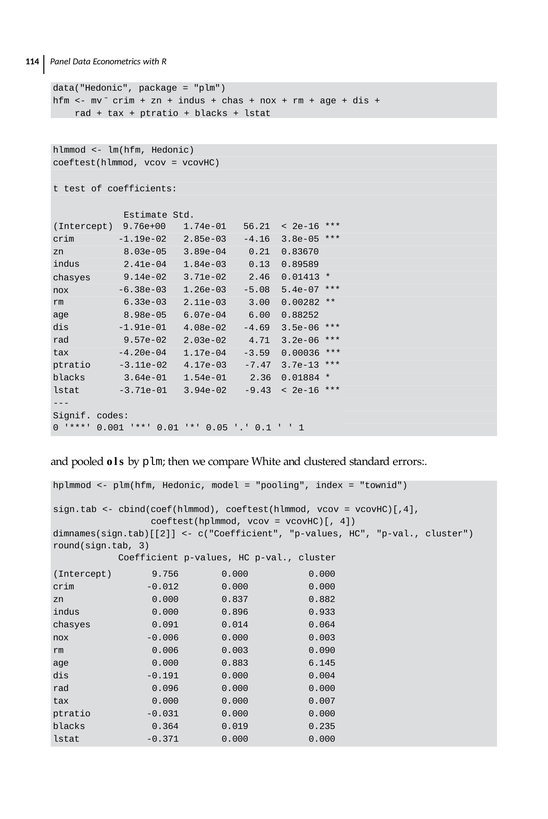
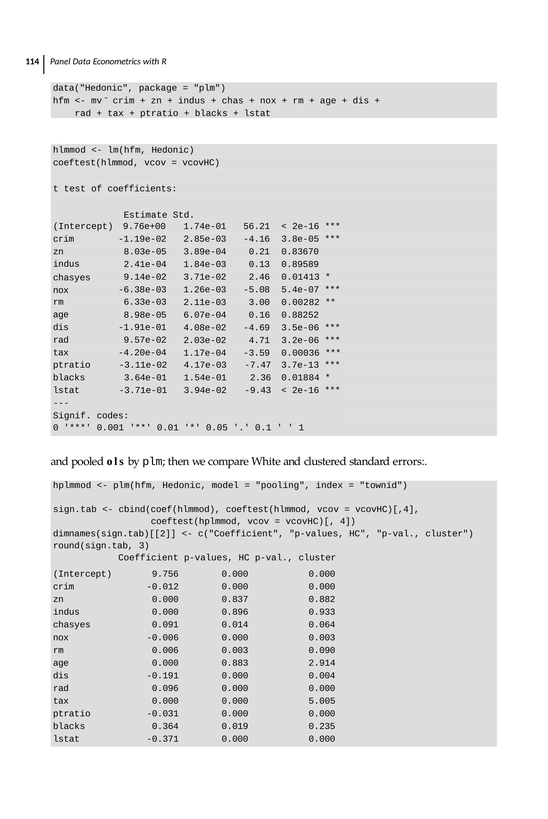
6.00: 6.00 -> 0.16
6.145: 6.145 -> 2.914
0.007: 0.007 -> 5.005
